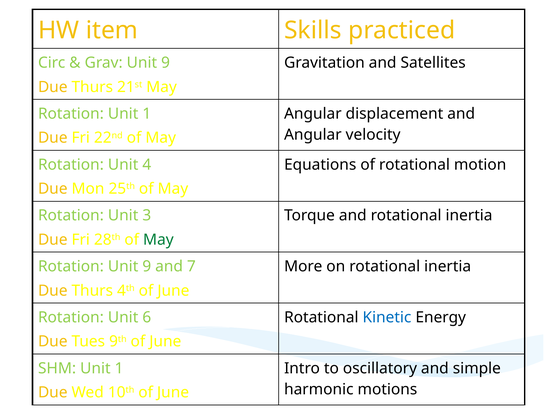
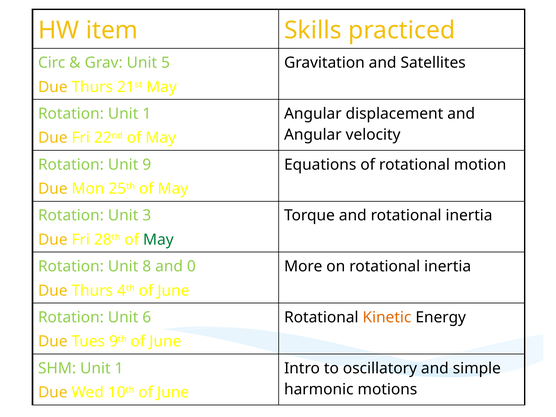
Grav Unit 9: 9 -> 5
4: 4 -> 9
Rotation Unit 9: 9 -> 8
7: 7 -> 0
Kinetic colour: blue -> orange
